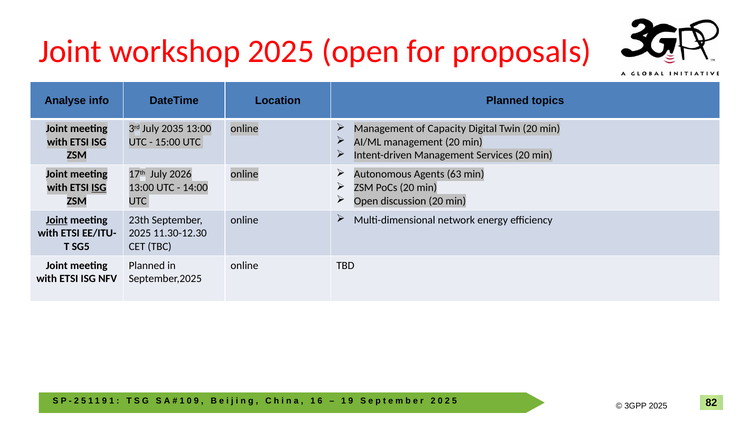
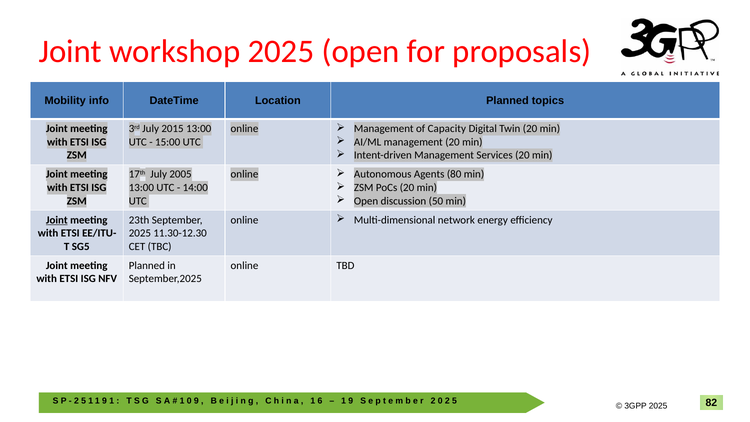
Analyse: Analyse -> Mobility
2035: 2035 -> 2015
2026: 2026 -> 2005
63: 63 -> 80
ISG at (99, 188) underline: present -> none
discussion 20: 20 -> 50
